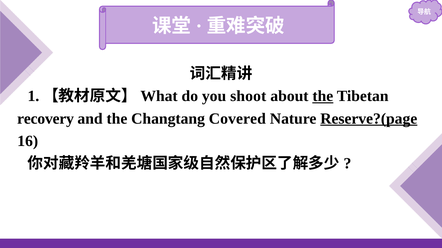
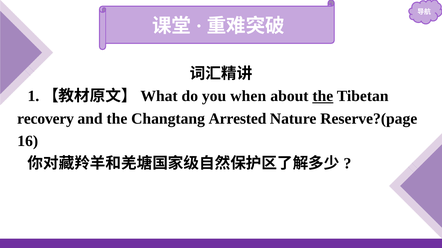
shoot: shoot -> when
Covered: Covered -> Arrested
Reserve?(page underline: present -> none
